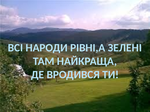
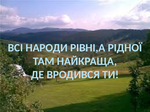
ЗЕЛЕНІ: ЗЕЛЕНІ -> РІДНОЇ
